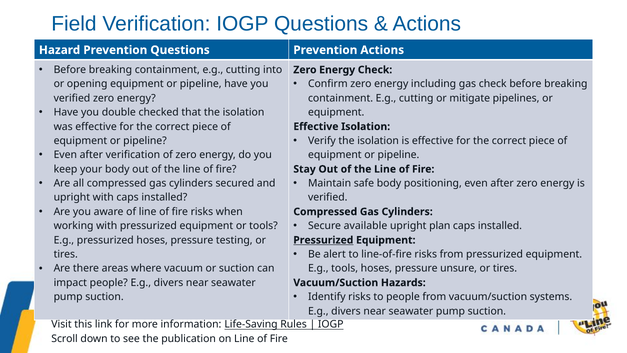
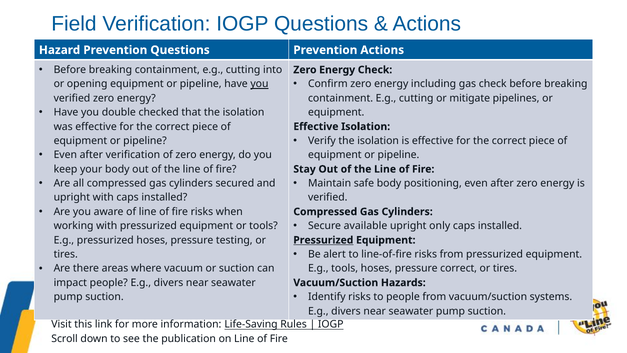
you at (259, 84) underline: none -> present
plan: plan -> only
pressure unsure: unsure -> correct
